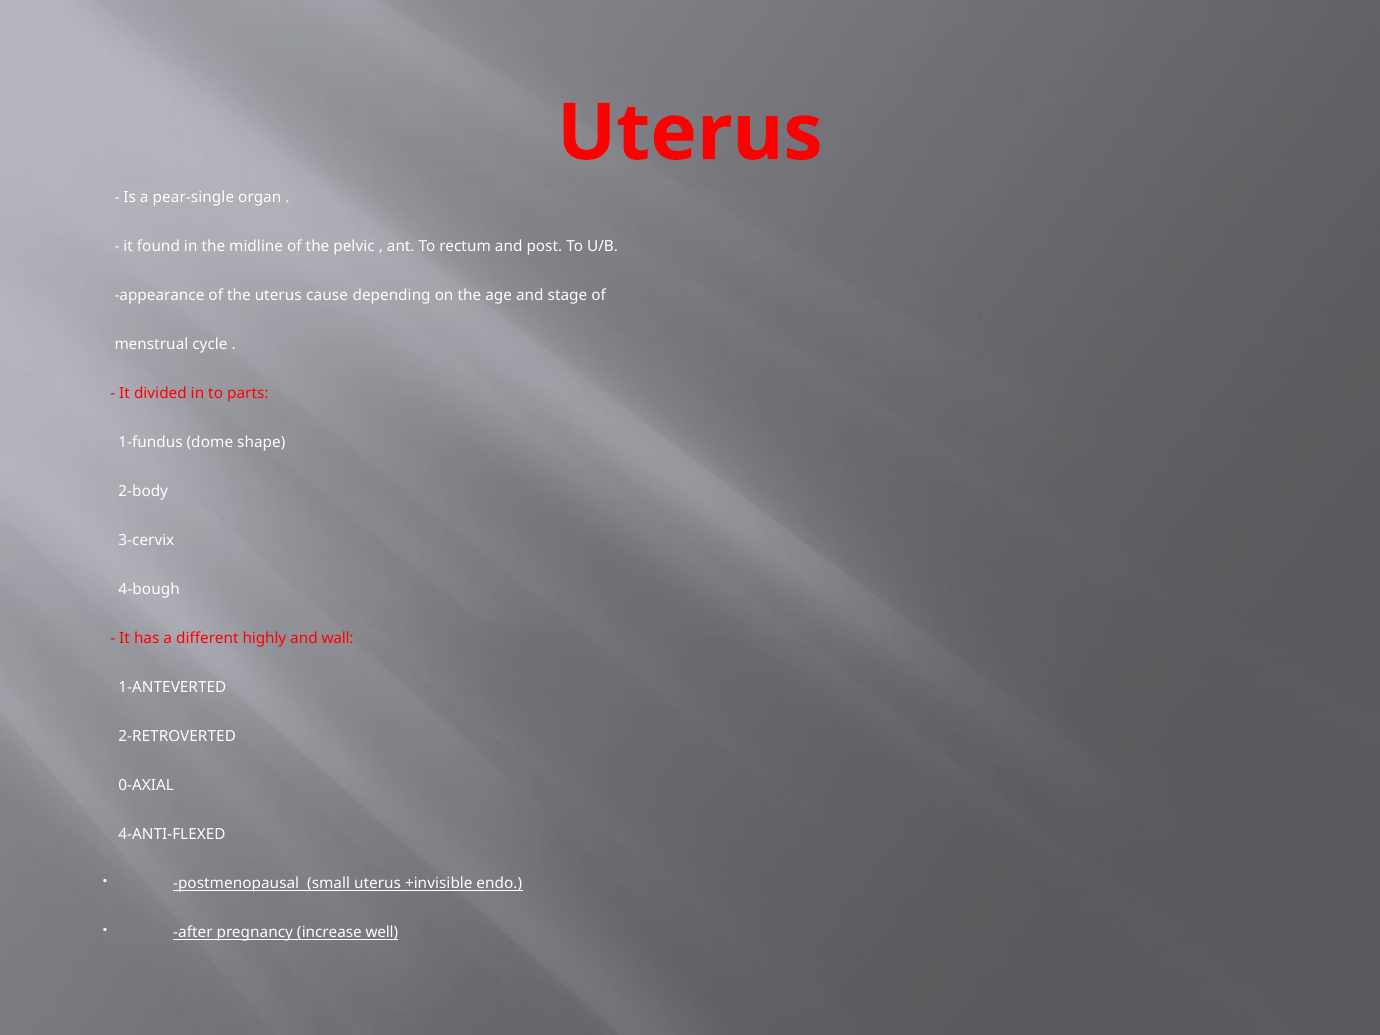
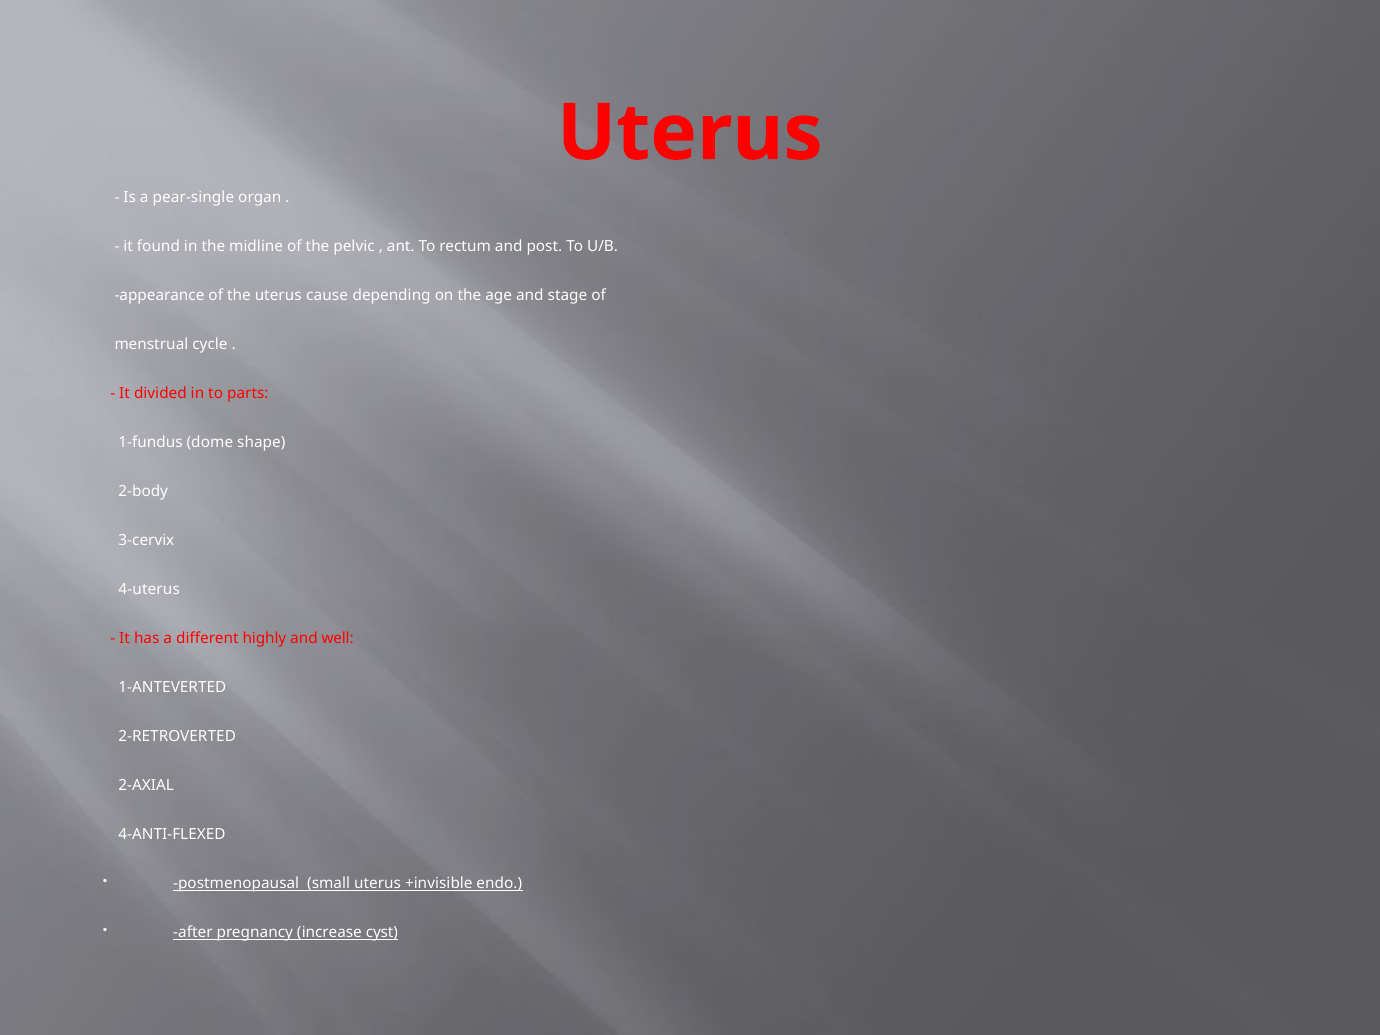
4-bough: 4-bough -> 4-uterus
wall: wall -> well
0-AXIAL: 0-AXIAL -> 2-AXIAL
well: well -> cyst
